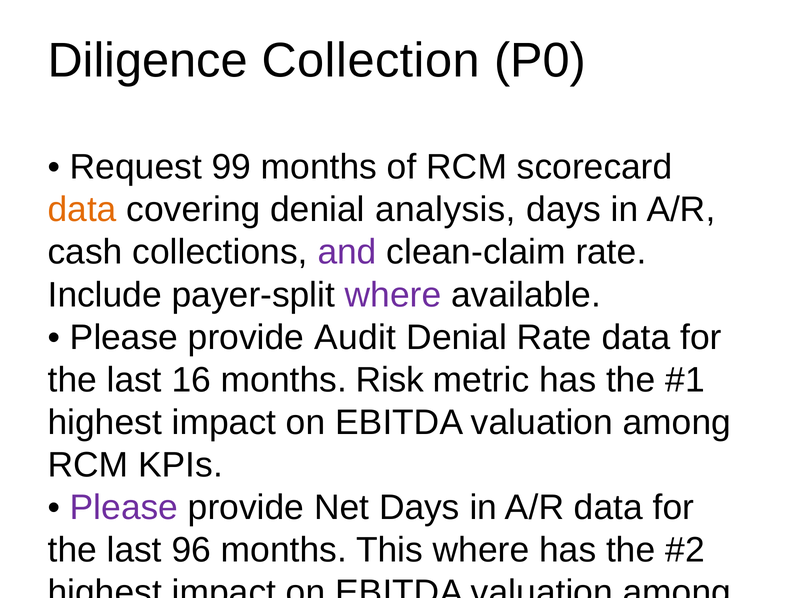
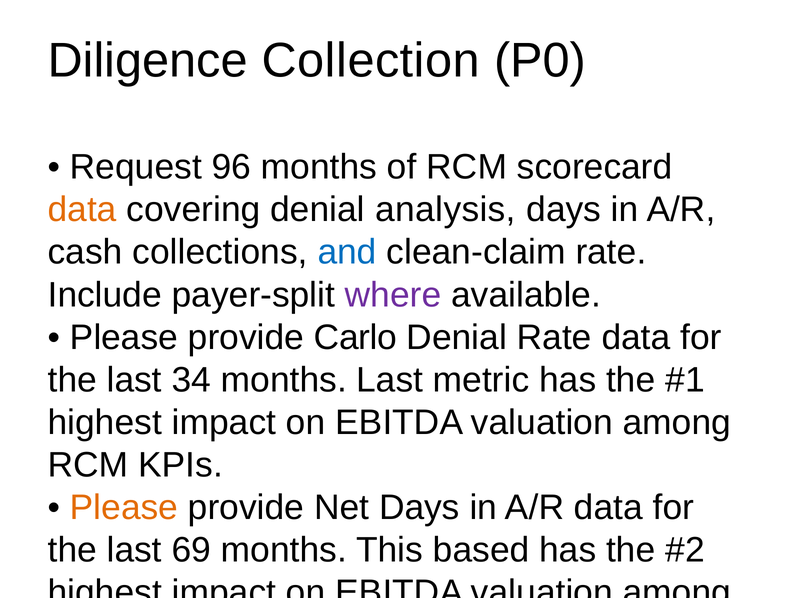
99: 99 -> 96
and colour: purple -> blue
Audit: Audit -> Carlo
16: 16 -> 34
months Risk: Risk -> Last
Please at (124, 507) colour: purple -> orange
96: 96 -> 69
This where: where -> based
